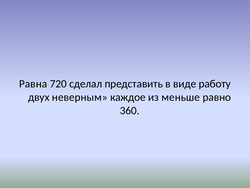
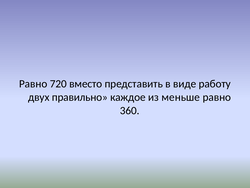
Равна at (33, 84): Равна -> Равно
сделал: сделал -> вместо
неверным: неверным -> правильно
